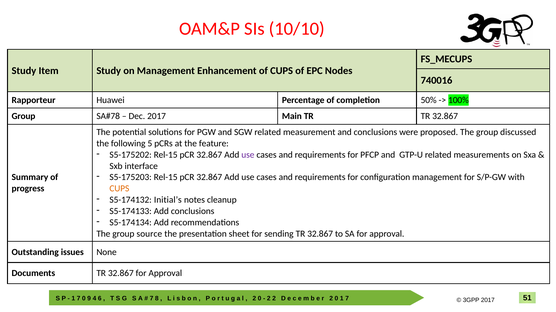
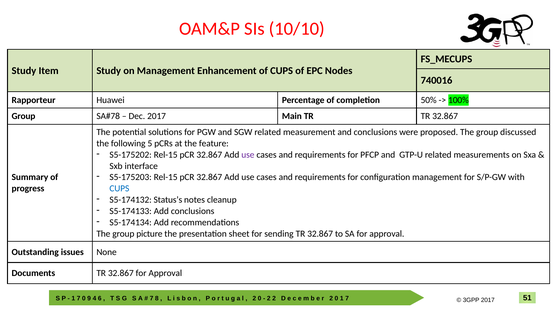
CUPS at (119, 189) colour: orange -> blue
Initial’s: Initial’s -> Status’s
source: source -> picture
